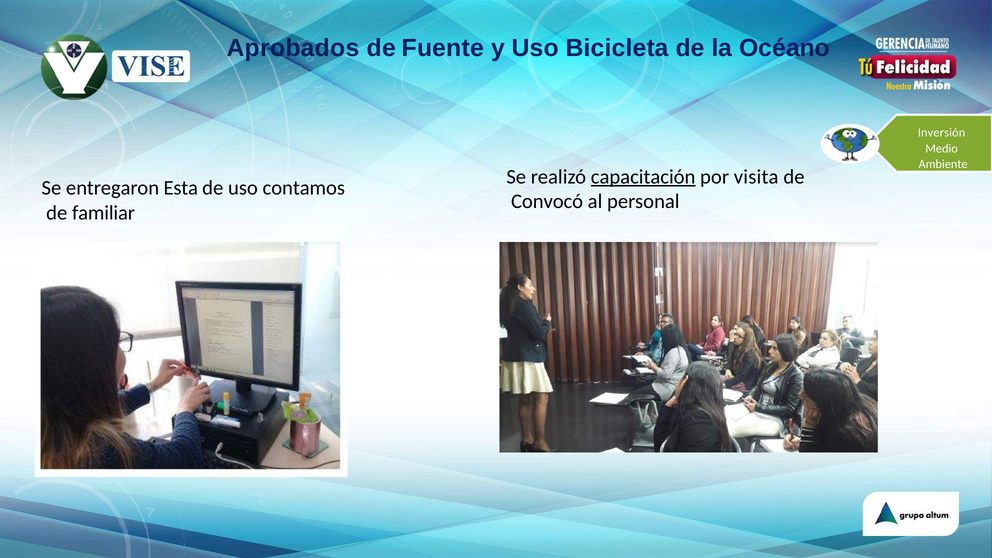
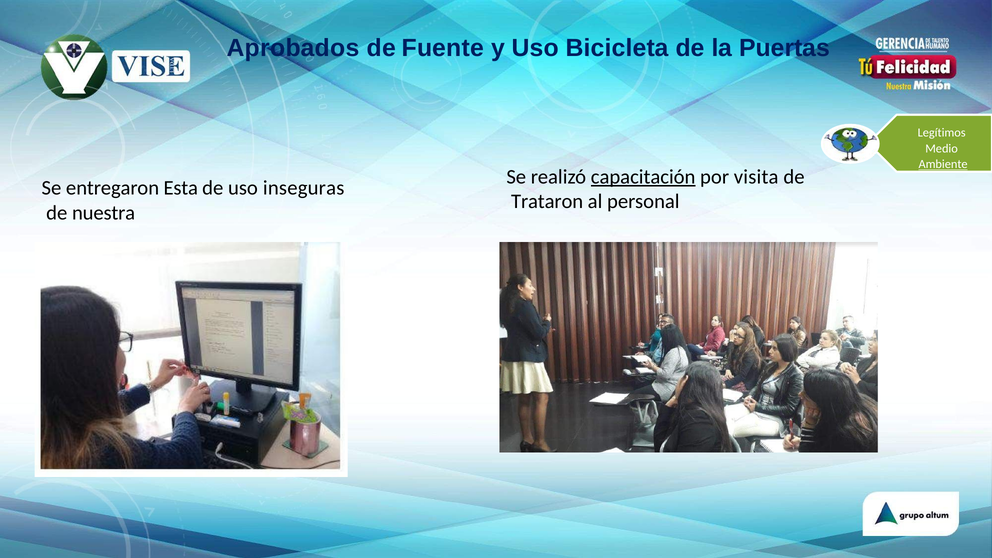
Océano: Océano -> Puertas
Inversión: Inversión -> Legítimos
Ambiente underline: none -> present
contamos: contamos -> inseguras
Convocó: Convocó -> Trataron
familiar: familiar -> nuestra
